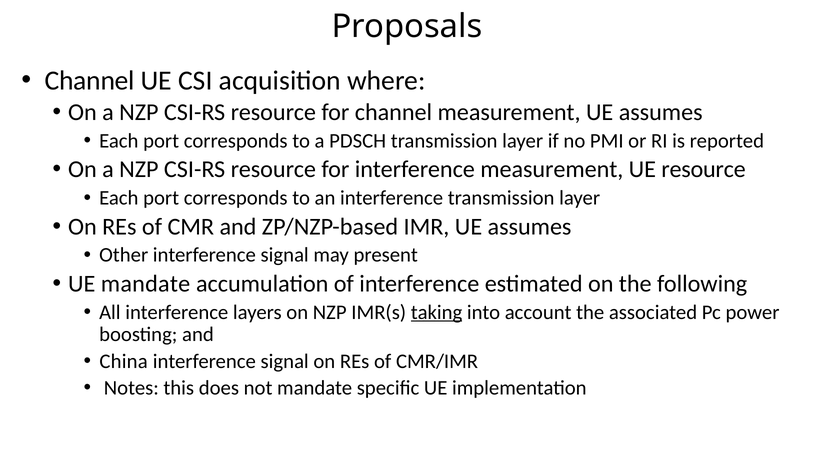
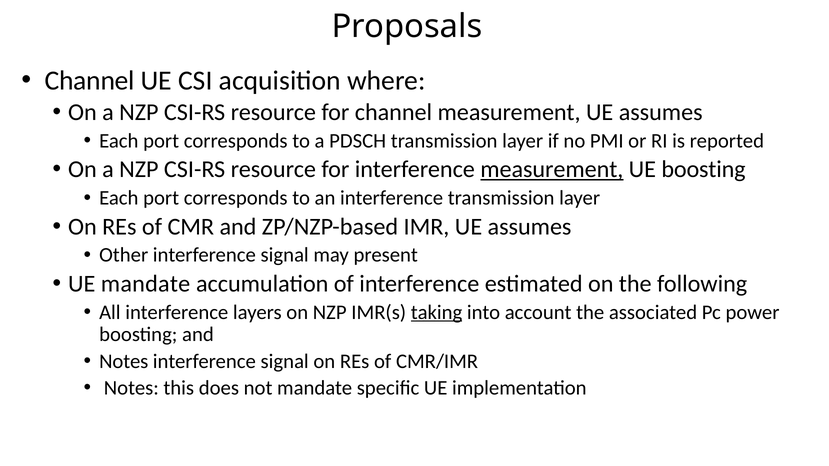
measurement at (552, 170) underline: none -> present
UE resource: resource -> boosting
China at (124, 361): China -> Notes
